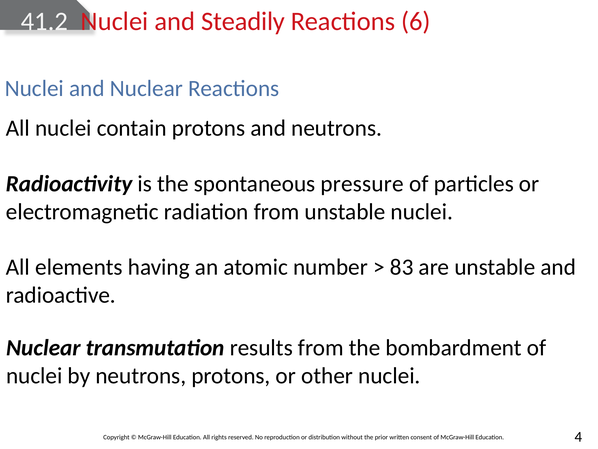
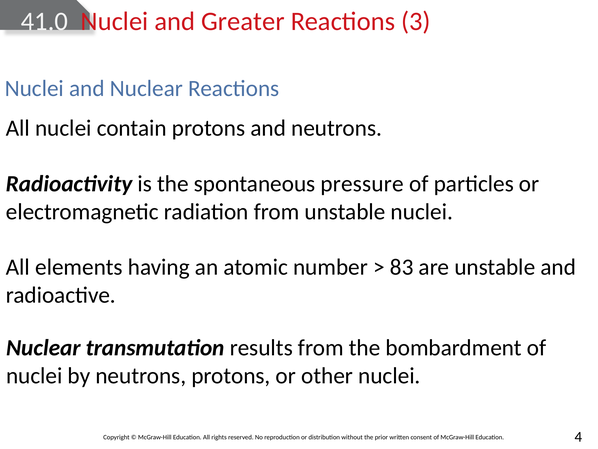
41.2: 41.2 -> 41.0
Steadily: Steadily -> Greater
6: 6 -> 3
